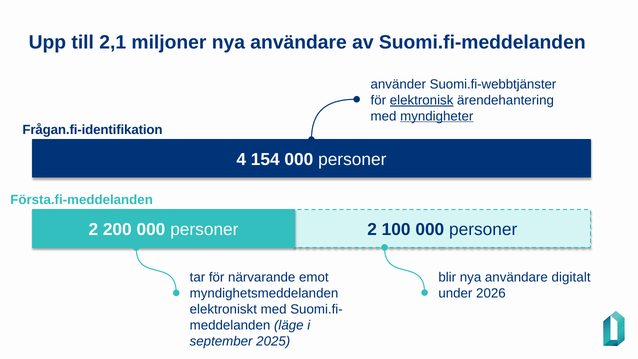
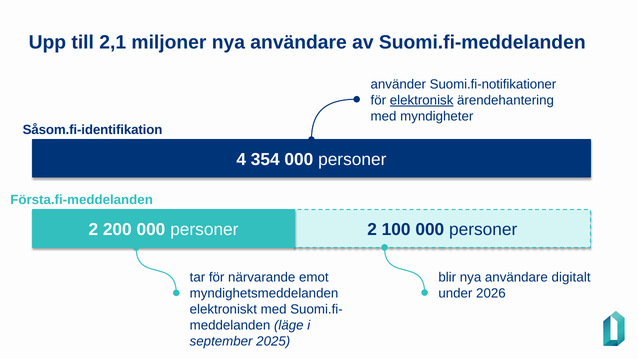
Suomi.fi-webbtjänster: Suomi.fi-webbtjänster -> Suomi.fi-notifikationer
myndigheter underline: present -> none
Frågan.fi-identifikation: Frågan.fi-identifikation -> Såsom.fi-identifikation
154: 154 -> 354
